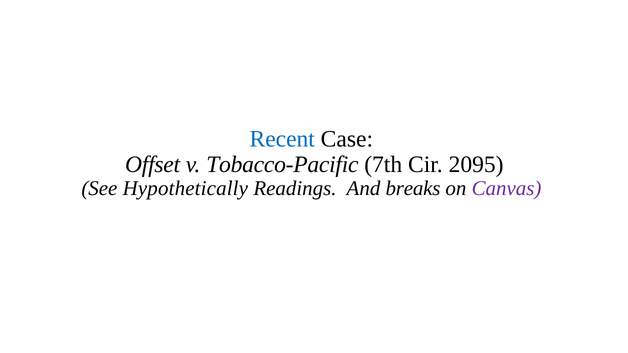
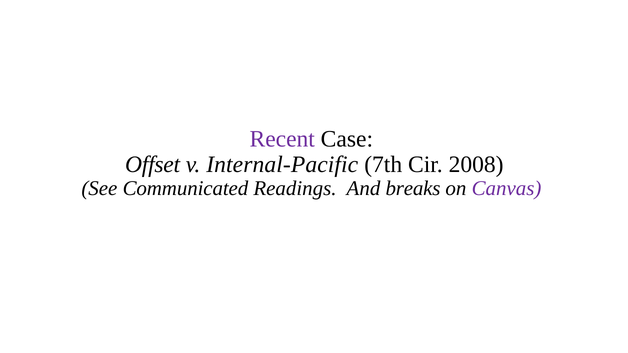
Recent colour: blue -> purple
Tobacco-Pacific: Tobacco-Pacific -> Internal-Pacific
2095: 2095 -> 2008
Hypothetically: Hypothetically -> Communicated
